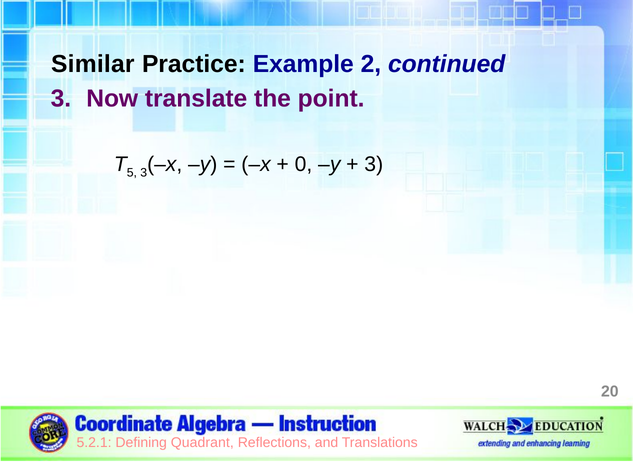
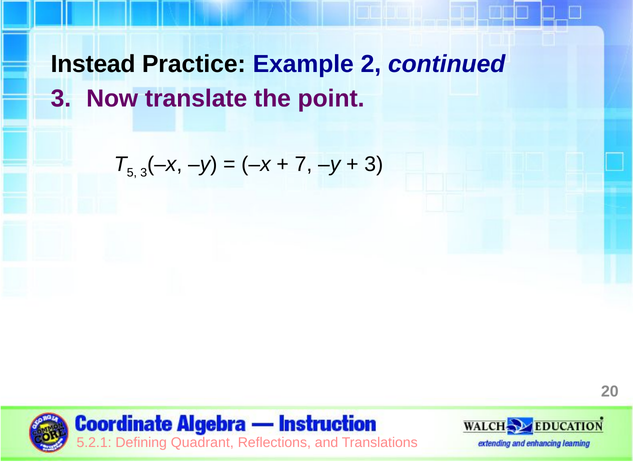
Similar: Similar -> Instead
0: 0 -> 7
